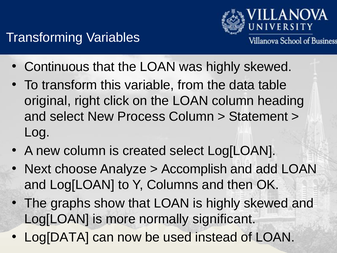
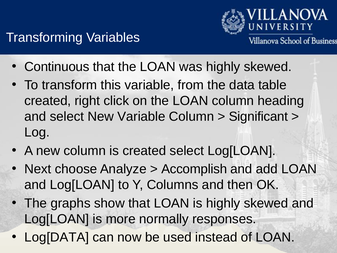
original at (48, 101): original -> created
New Process: Process -> Variable
Statement: Statement -> Significant
significant: significant -> responses
